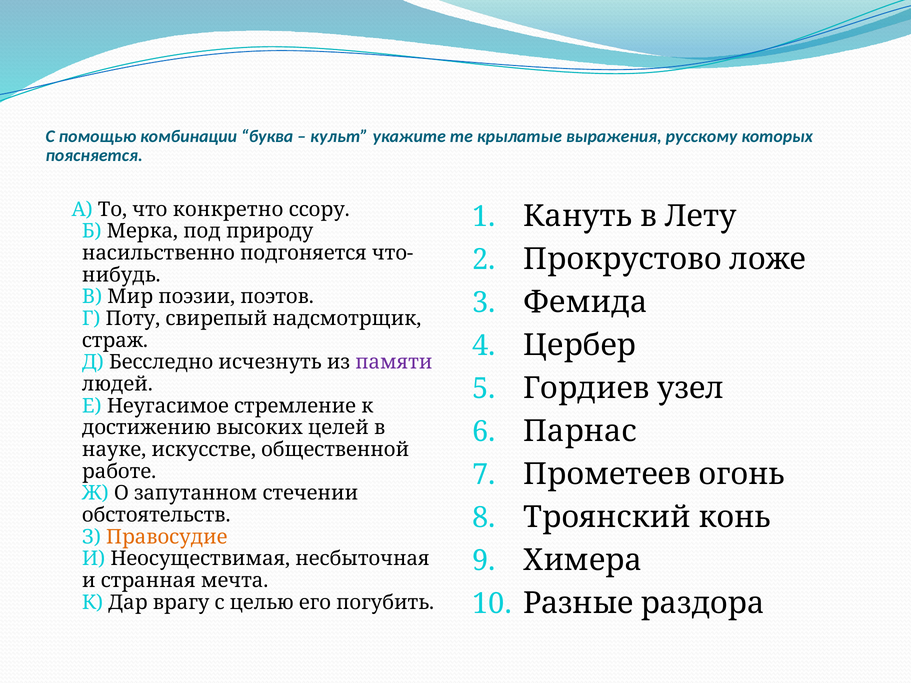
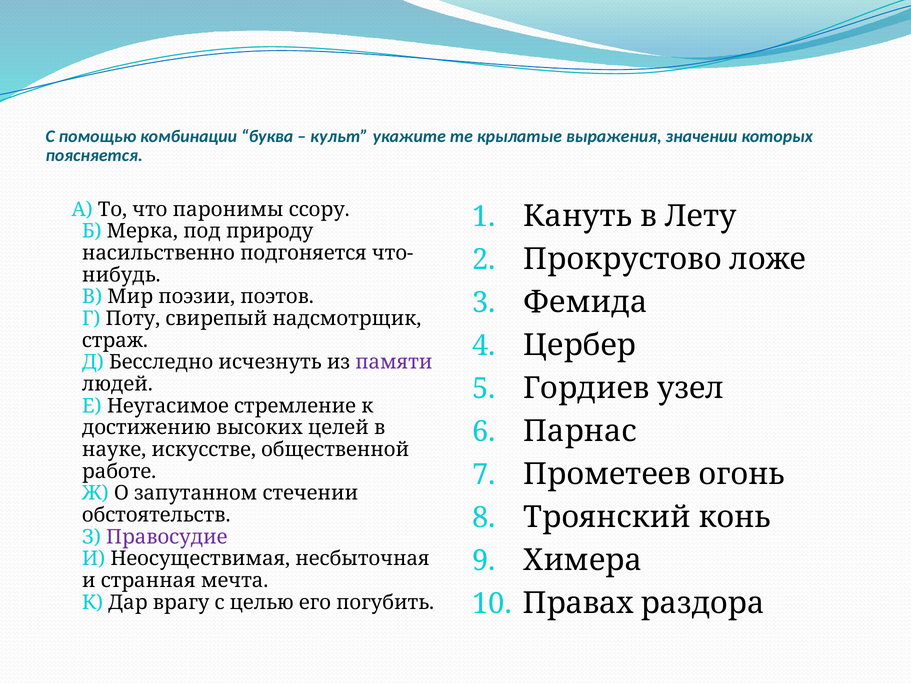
русскому: русскому -> значении
конкретно: конкретно -> паронимы
Правосудие colour: orange -> purple
Разные: Разные -> Правах
